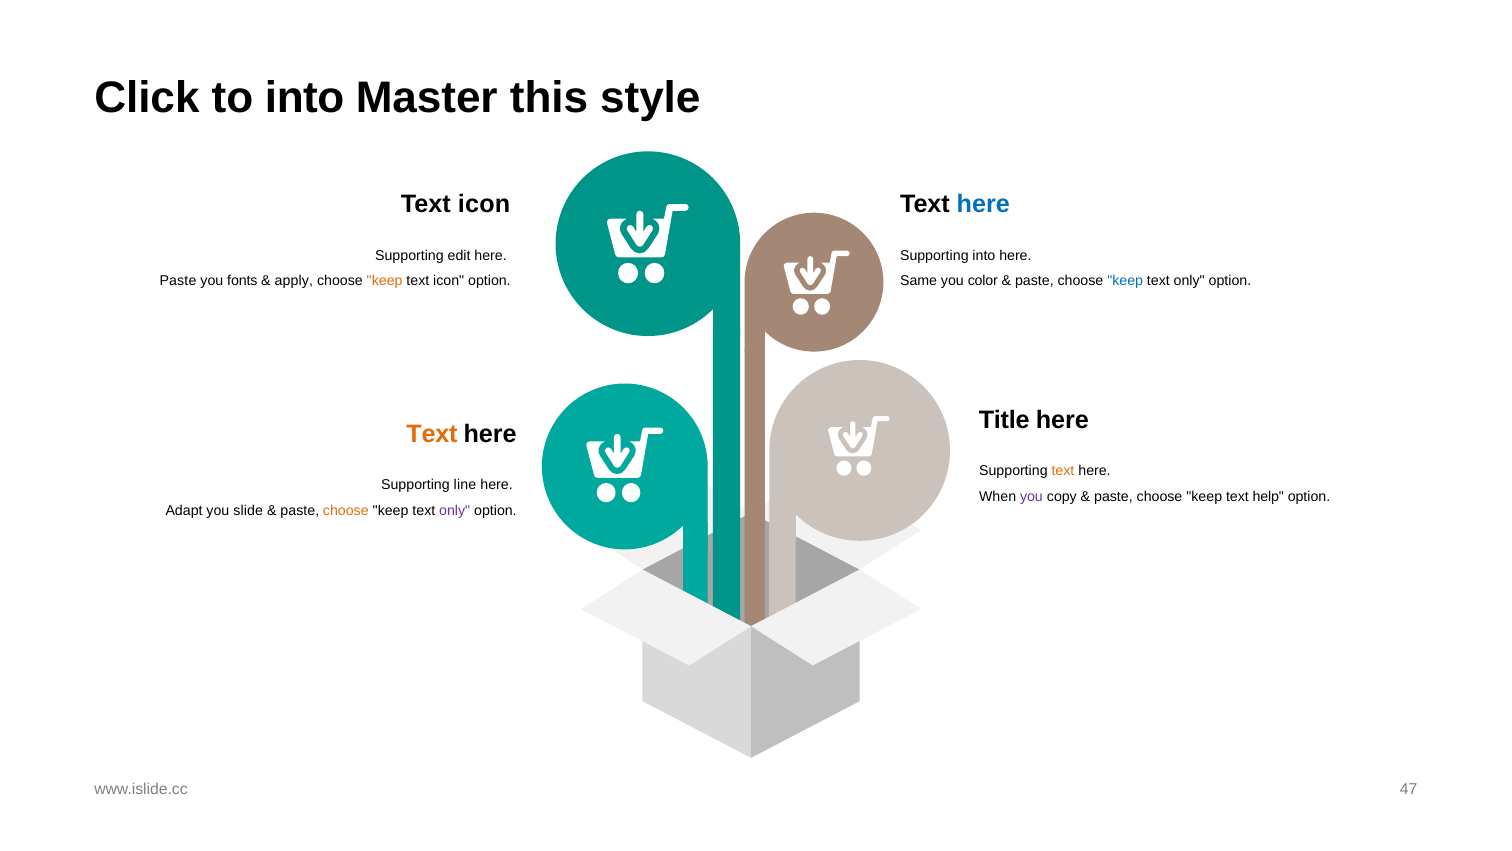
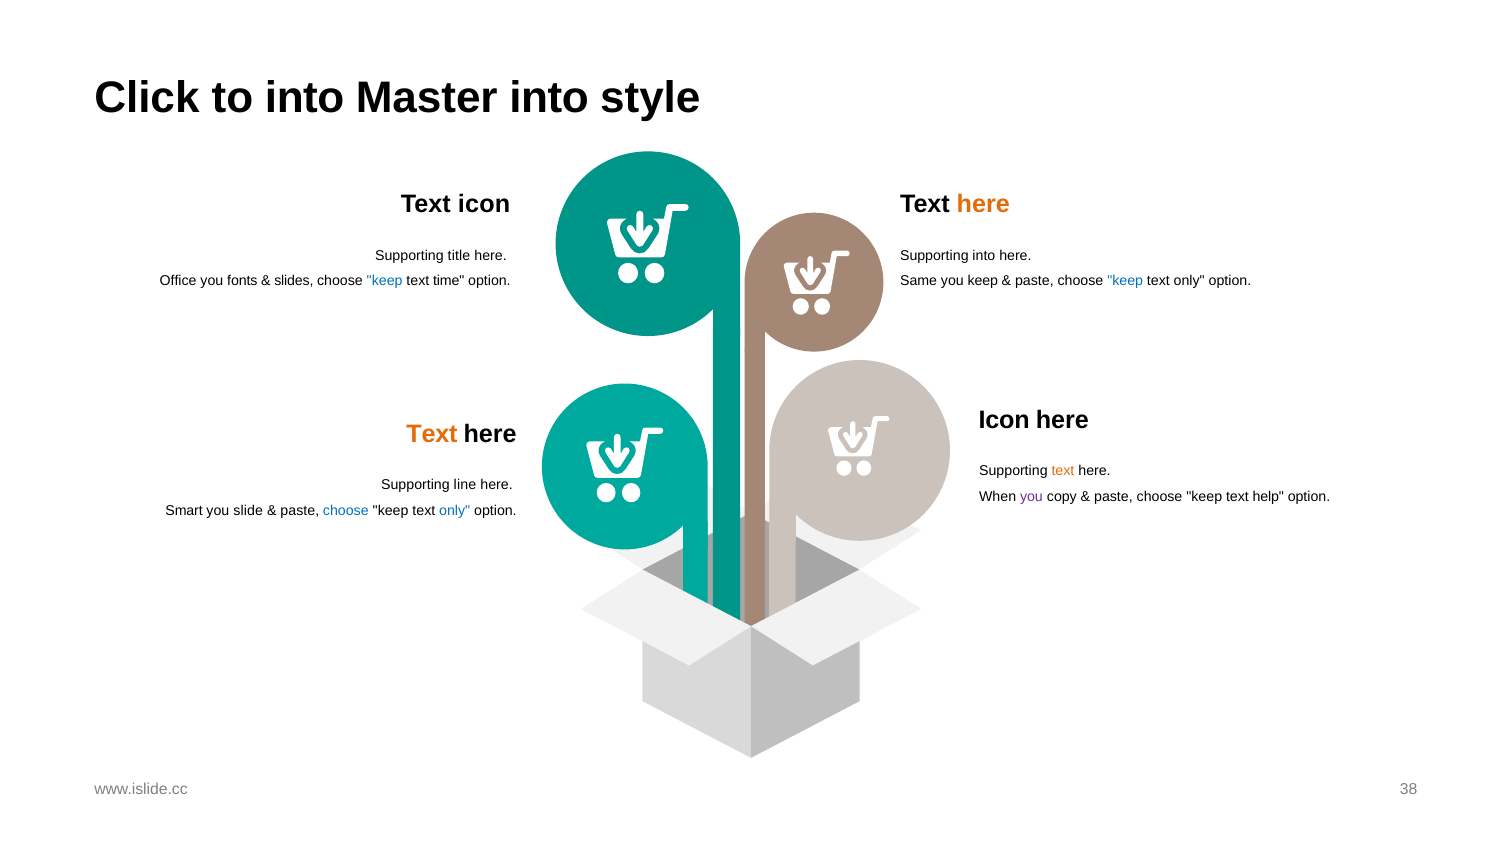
Master this: this -> into
here at (983, 204) colour: blue -> orange
edit: edit -> title
Paste at (178, 281): Paste -> Office
apply: apply -> slides
keep at (385, 281) colour: orange -> blue
icon at (449, 281): icon -> time
you color: color -> keep
Title at (1004, 420): Title -> Icon
Adapt: Adapt -> Smart
choose at (346, 511) colour: orange -> blue
only at (455, 511) colour: purple -> blue
47: 47 -> 38
